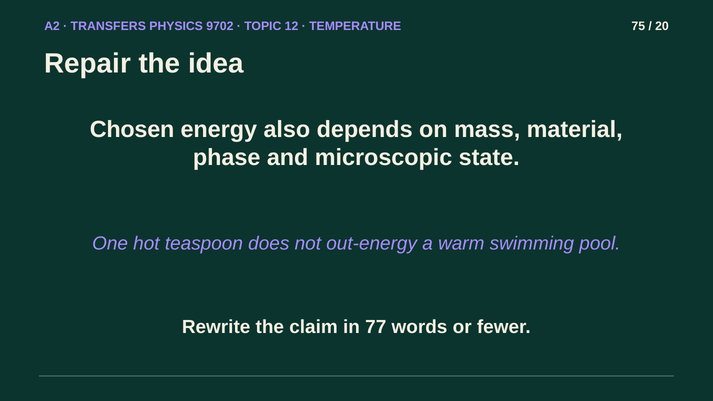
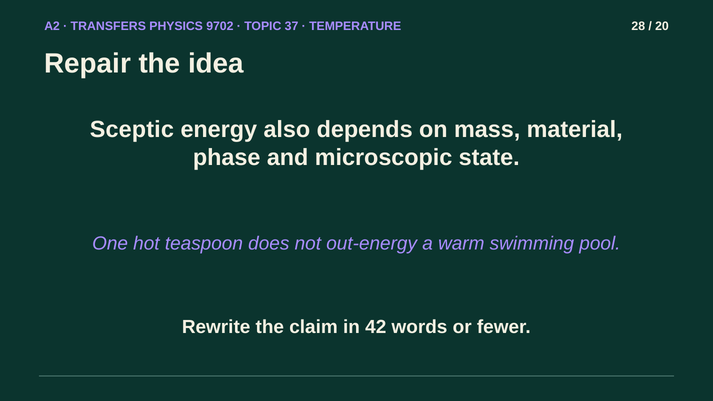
12: 12 -> 37
75: 75 -> 28
Chosen: Chosen -> Sceptic
77: 77 -> 42
